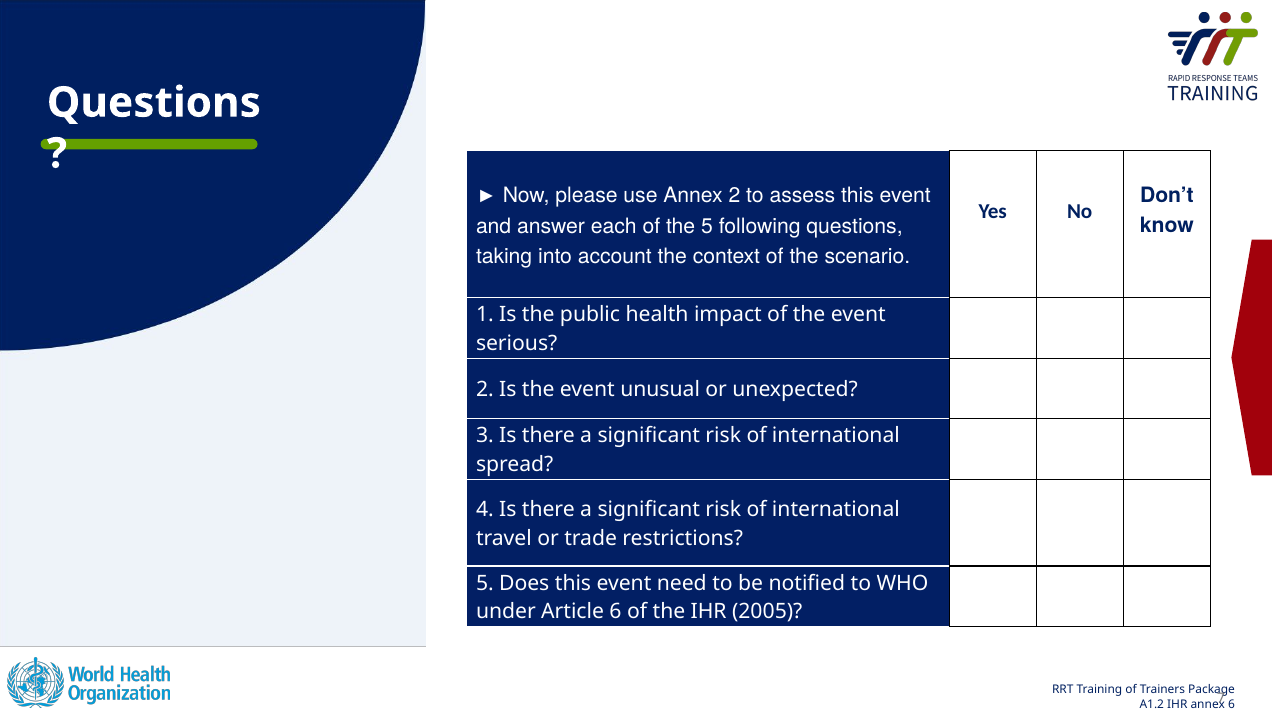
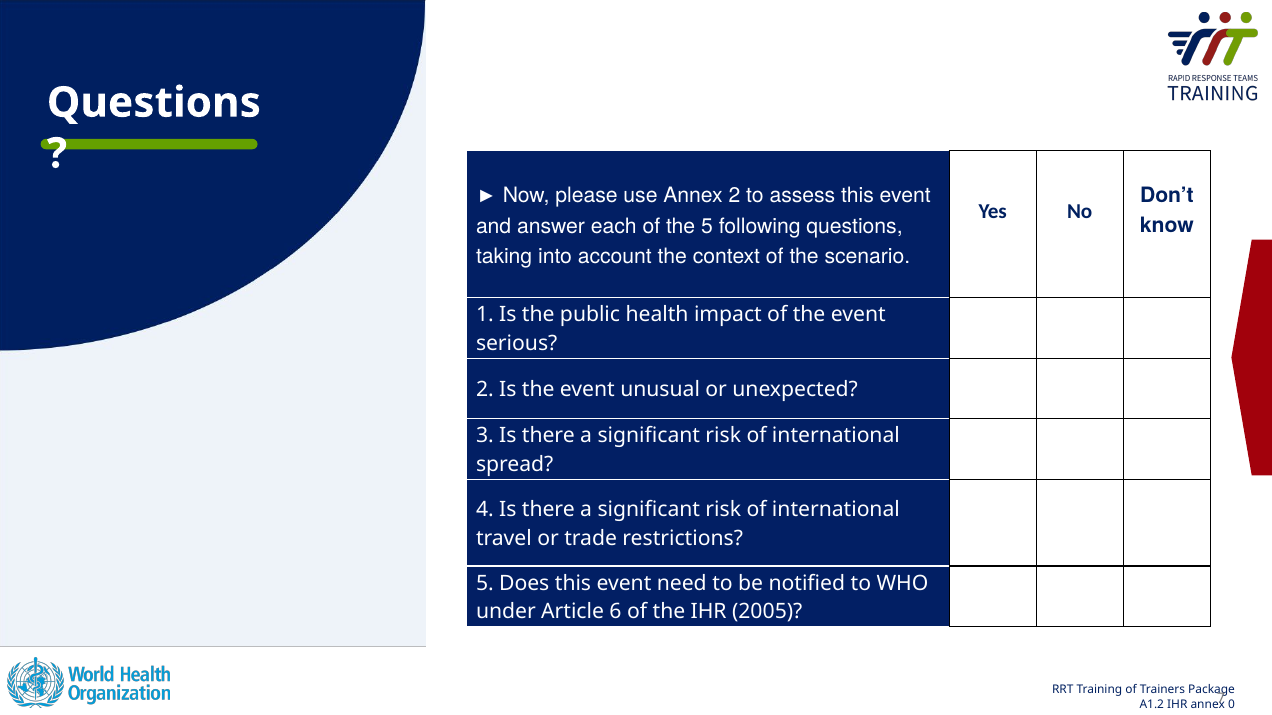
6 at (1231, 705): 6 -> 0
